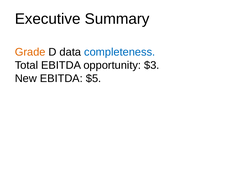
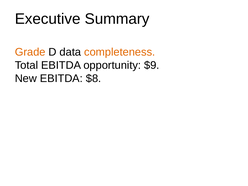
completeness colour: blue -> orange
$3: $3 -> $9
$5: $5 -> $8
